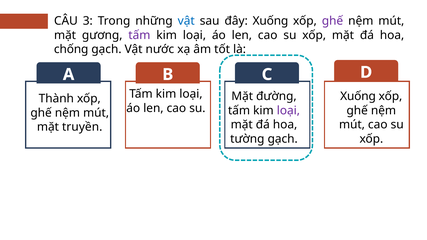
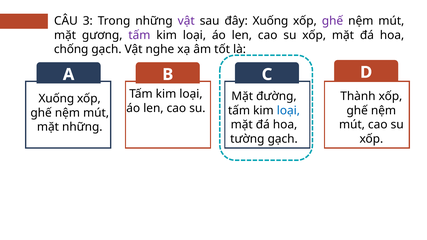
vật at (186, 21) colour: blue -> purple
nước: nước -> nghe
Xuống at (358, 96): Xuống -> Thành
Thành at (56, 99): Thành -> Xuống
loại at (288, 111) colour: purple -> blue
mặt truyền: truyền -> những
